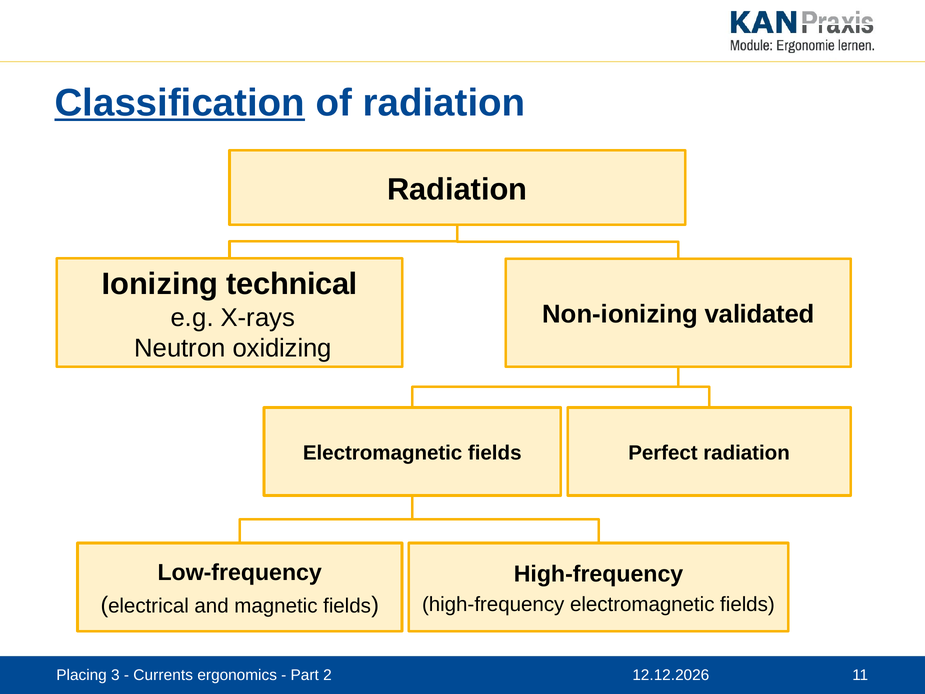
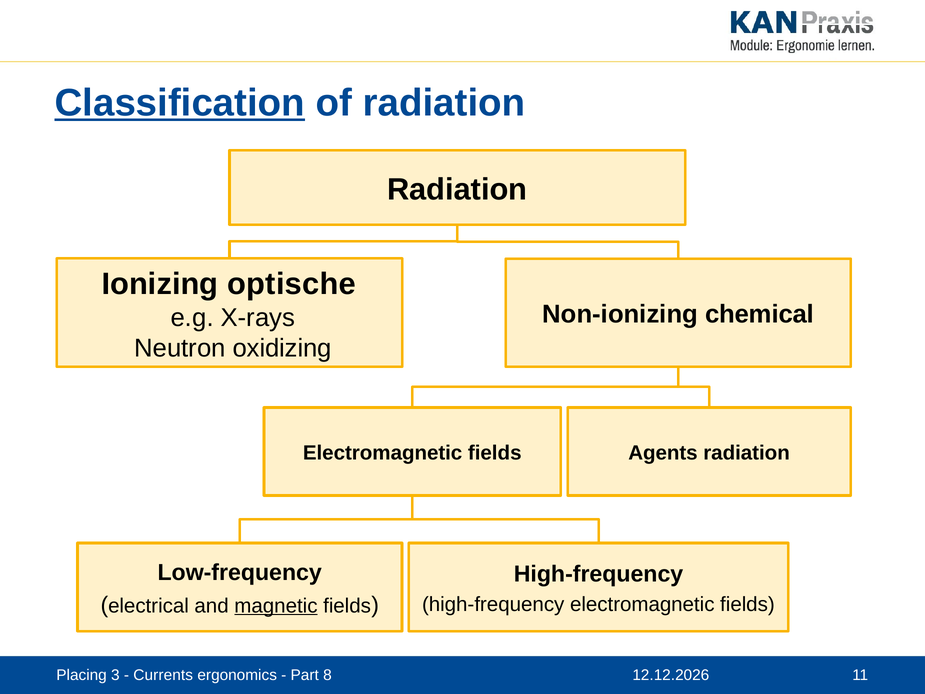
technical: technical -> optische
validated: validated -> chemical
Perfect: Perfect -> Agents
magnetic underline: none -> present
2: 2 -> 8
